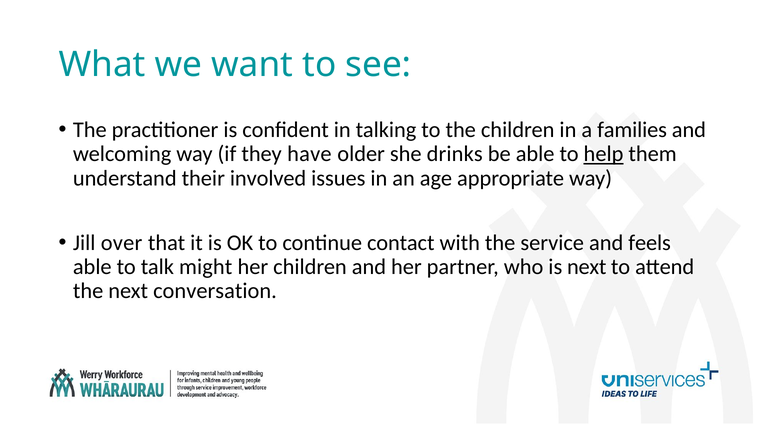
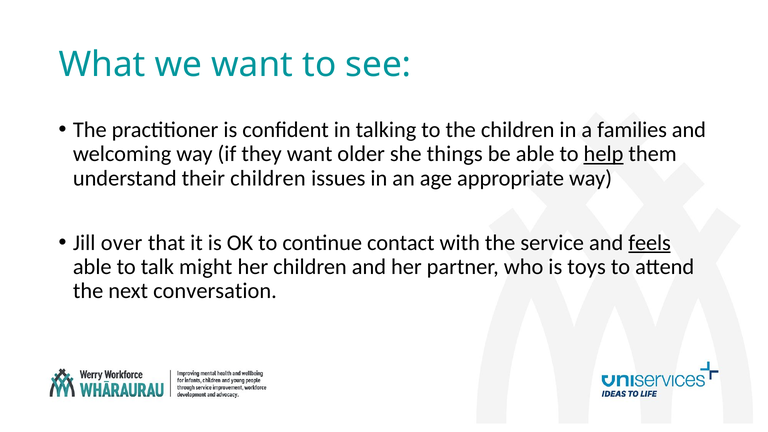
they have: have -> want
drinks: drinks -> things
their involved: involved -> children
feels underline: none -> present
is next: next -> toys
